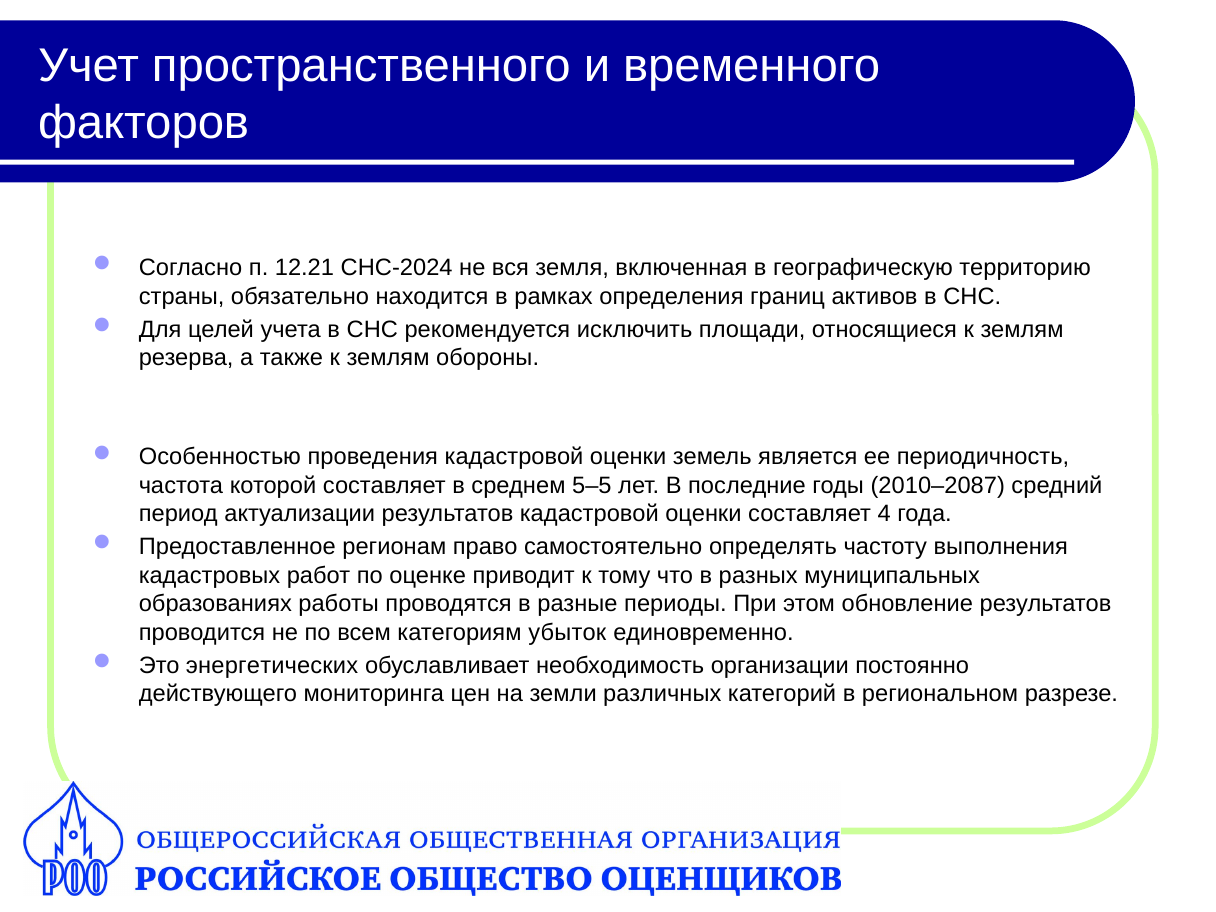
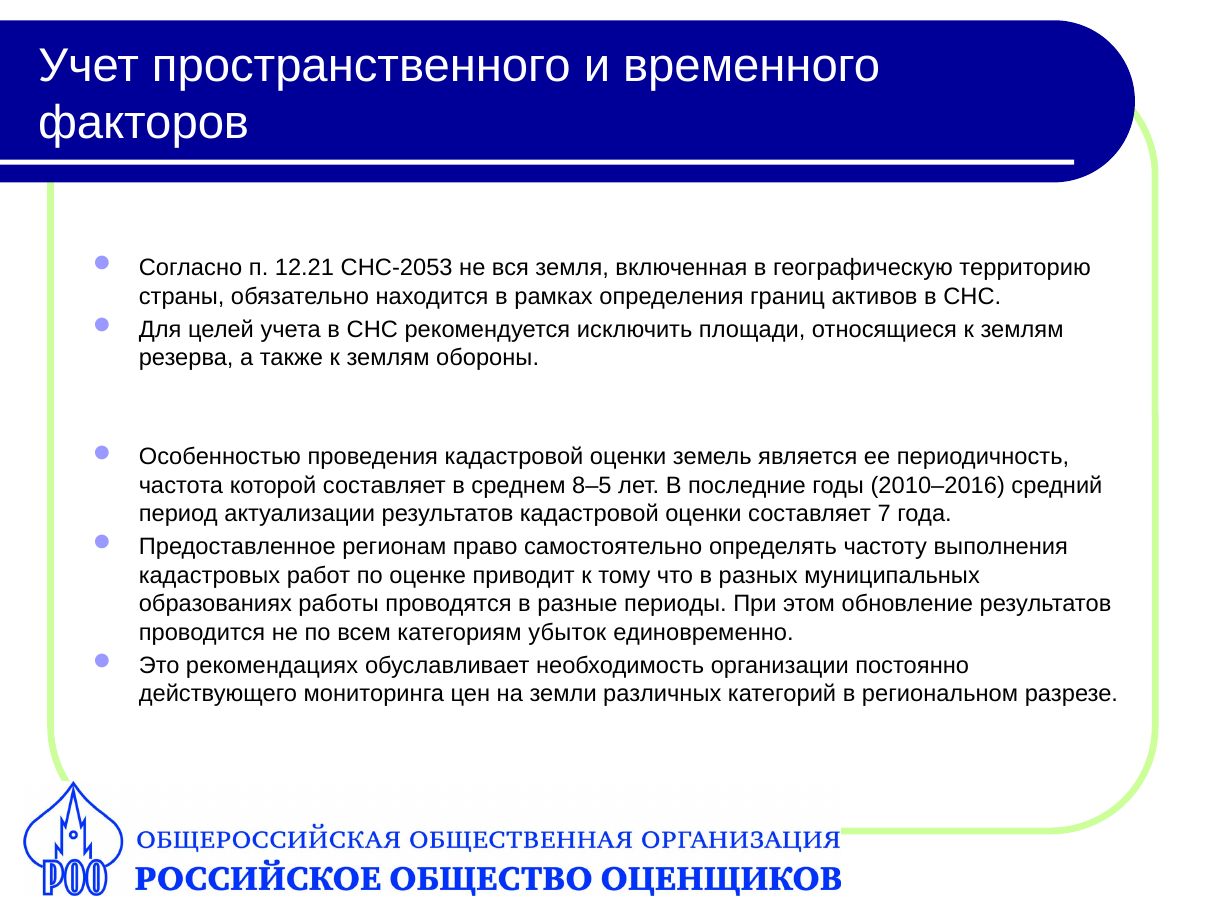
СНС-2024: СНС-2024 -> СНС-2053
5–5: 5–5 -> 8–5
2010–2087: 2010–2087 -> 2010–2016
4: 4 -> 7
энергетических: энергетических -> рекомендациях
